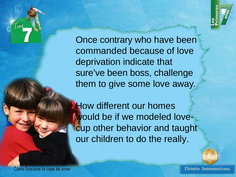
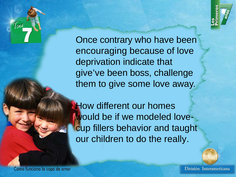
commanded: commanded -> encouraging
sure’ve: sure’ve -> give’ve
other: other -> fillers
